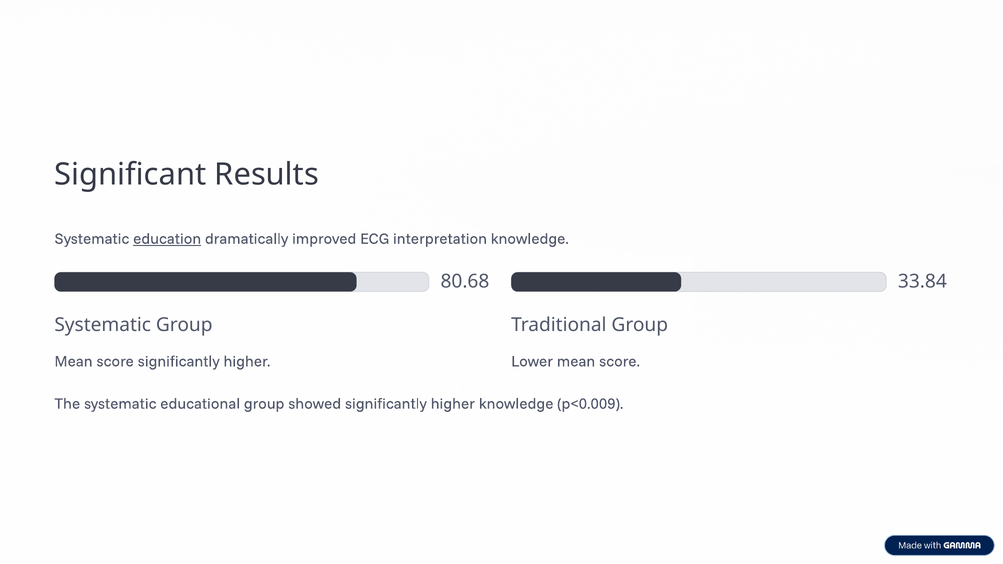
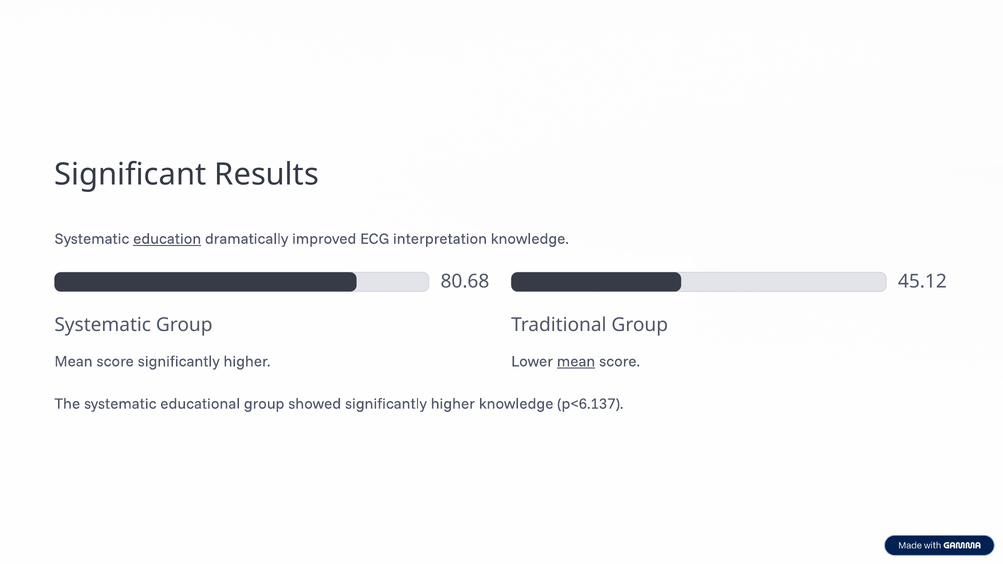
33.84: 33.84 -> 45.12
mean at (576, 361) underline: none -> present
p<0.009: p<0.009 -> p<6.137
